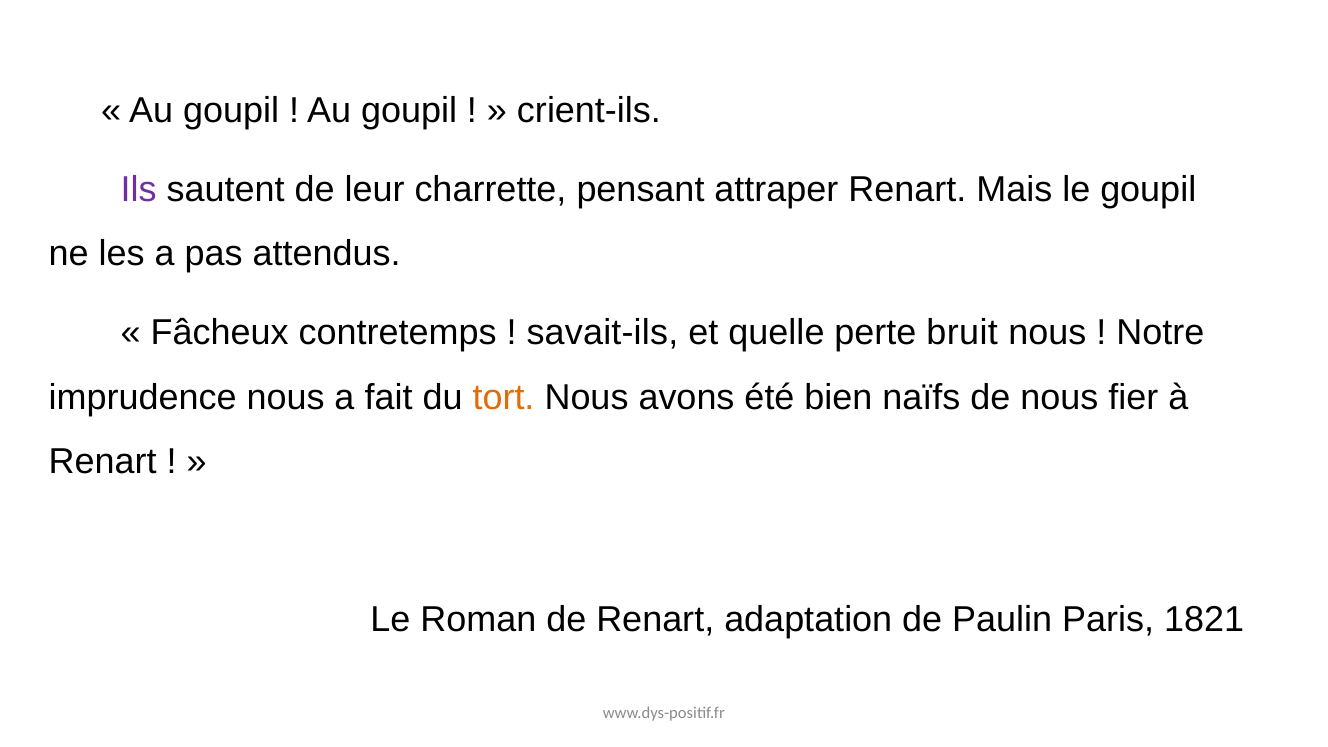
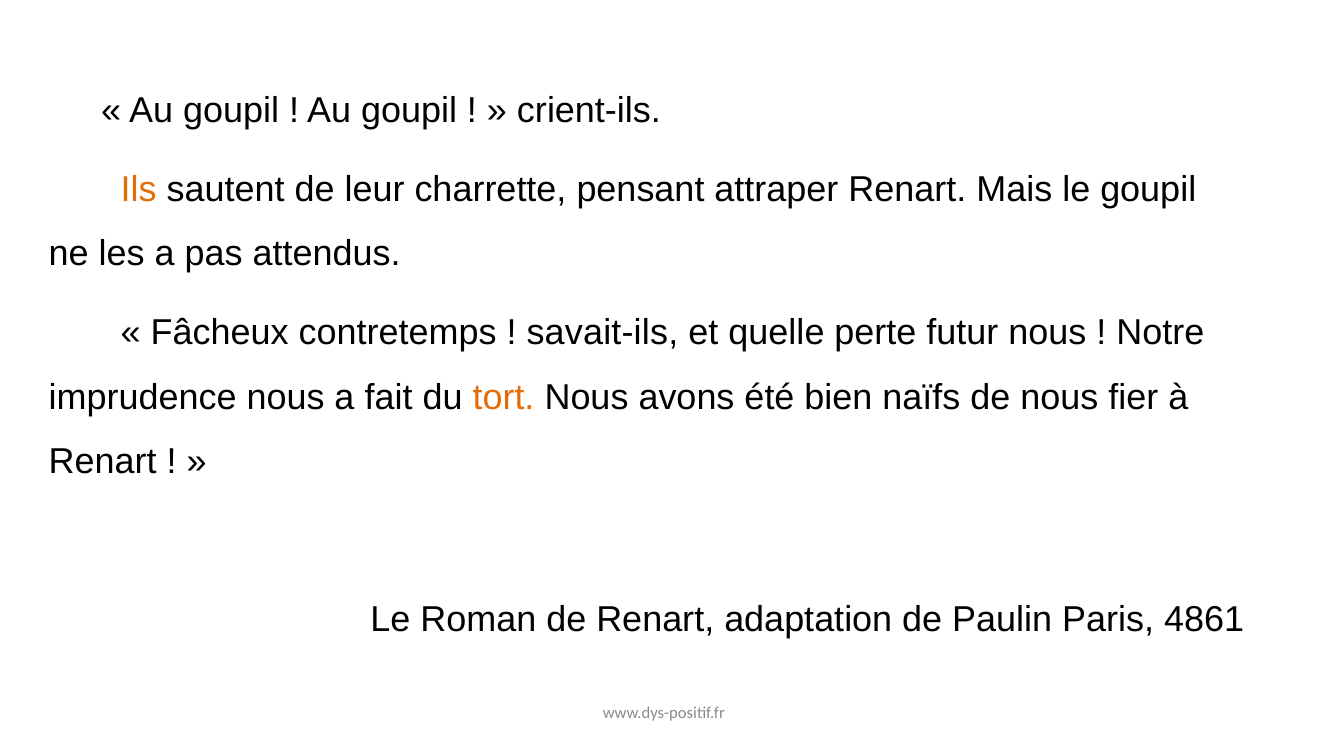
Ils colour: purple -> orange
bruit: bruit -> futur
1821: 1821 -> 4861
